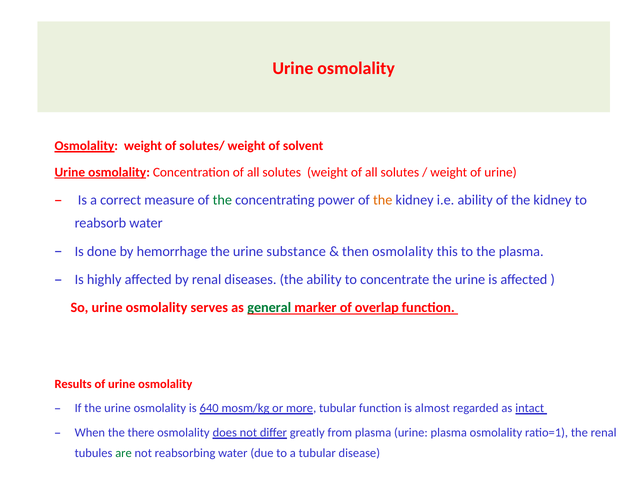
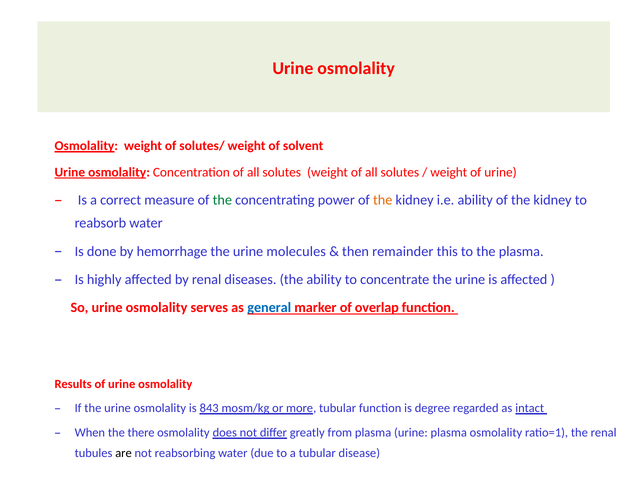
substance: substance -> molecules
then osmolality: osmolality -> remainder
general colour: green -> blue
640: 640 -> 843
almost: almost -> degree
are colour: green -> black
